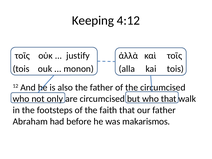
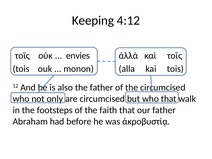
justify: justify -> envies
makarismos: makarismos -> ἀκροβυστίᾳ
